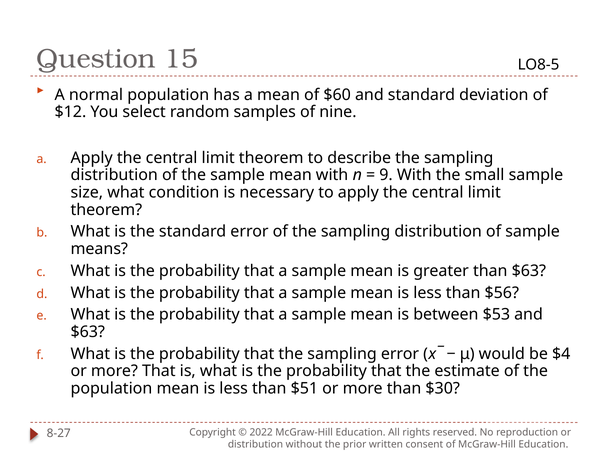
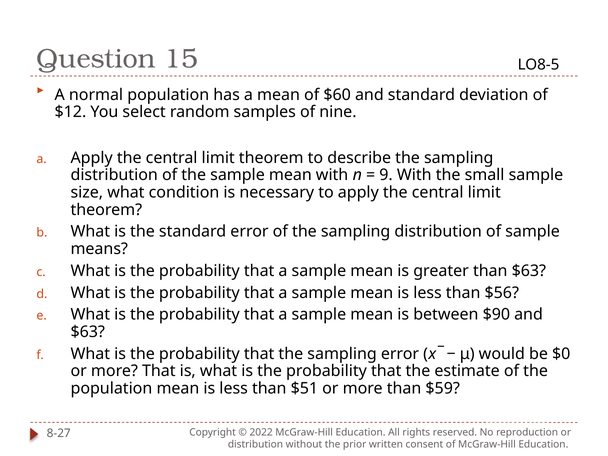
$53: $53 -> $90
$4: $4 -> $0
$30: $30 -> $59
